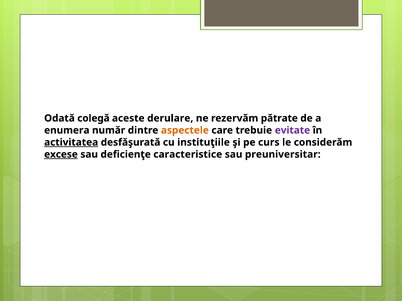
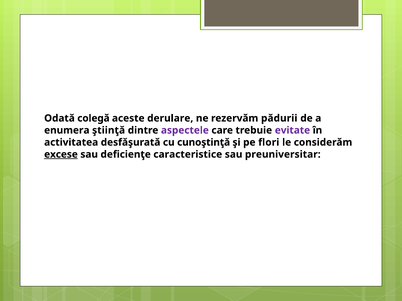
pătrate: pătrate -> pădurii
număr: număr -> ştiinţă
aspectele colour: orange -> purple
activitatea underline: present -> none
instituţiile: instituţiile -> cunoştinţă
curs: curs -> flori
